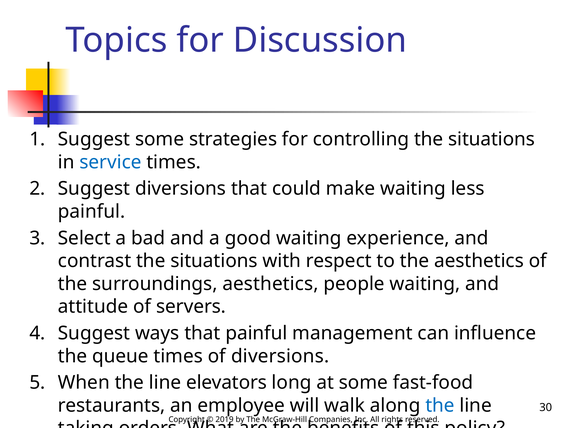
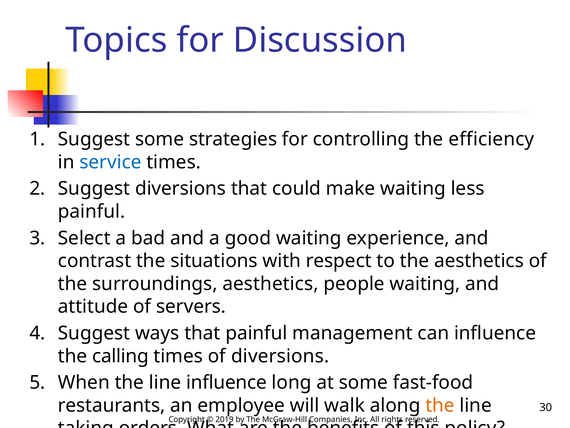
controlling the situations: situations -> efficiency
queue: queue -> calling
line elevators: elevators -> influence
the at (440, 405) colour: blue -> orange
